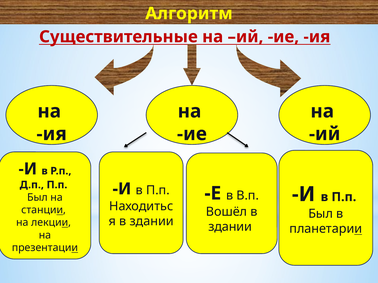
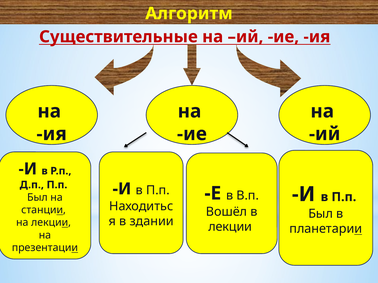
здании at (230, 227): здании -> лекции
